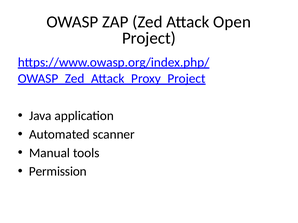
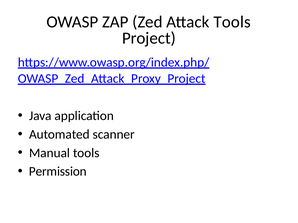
Attack Open: Open -> Tools
